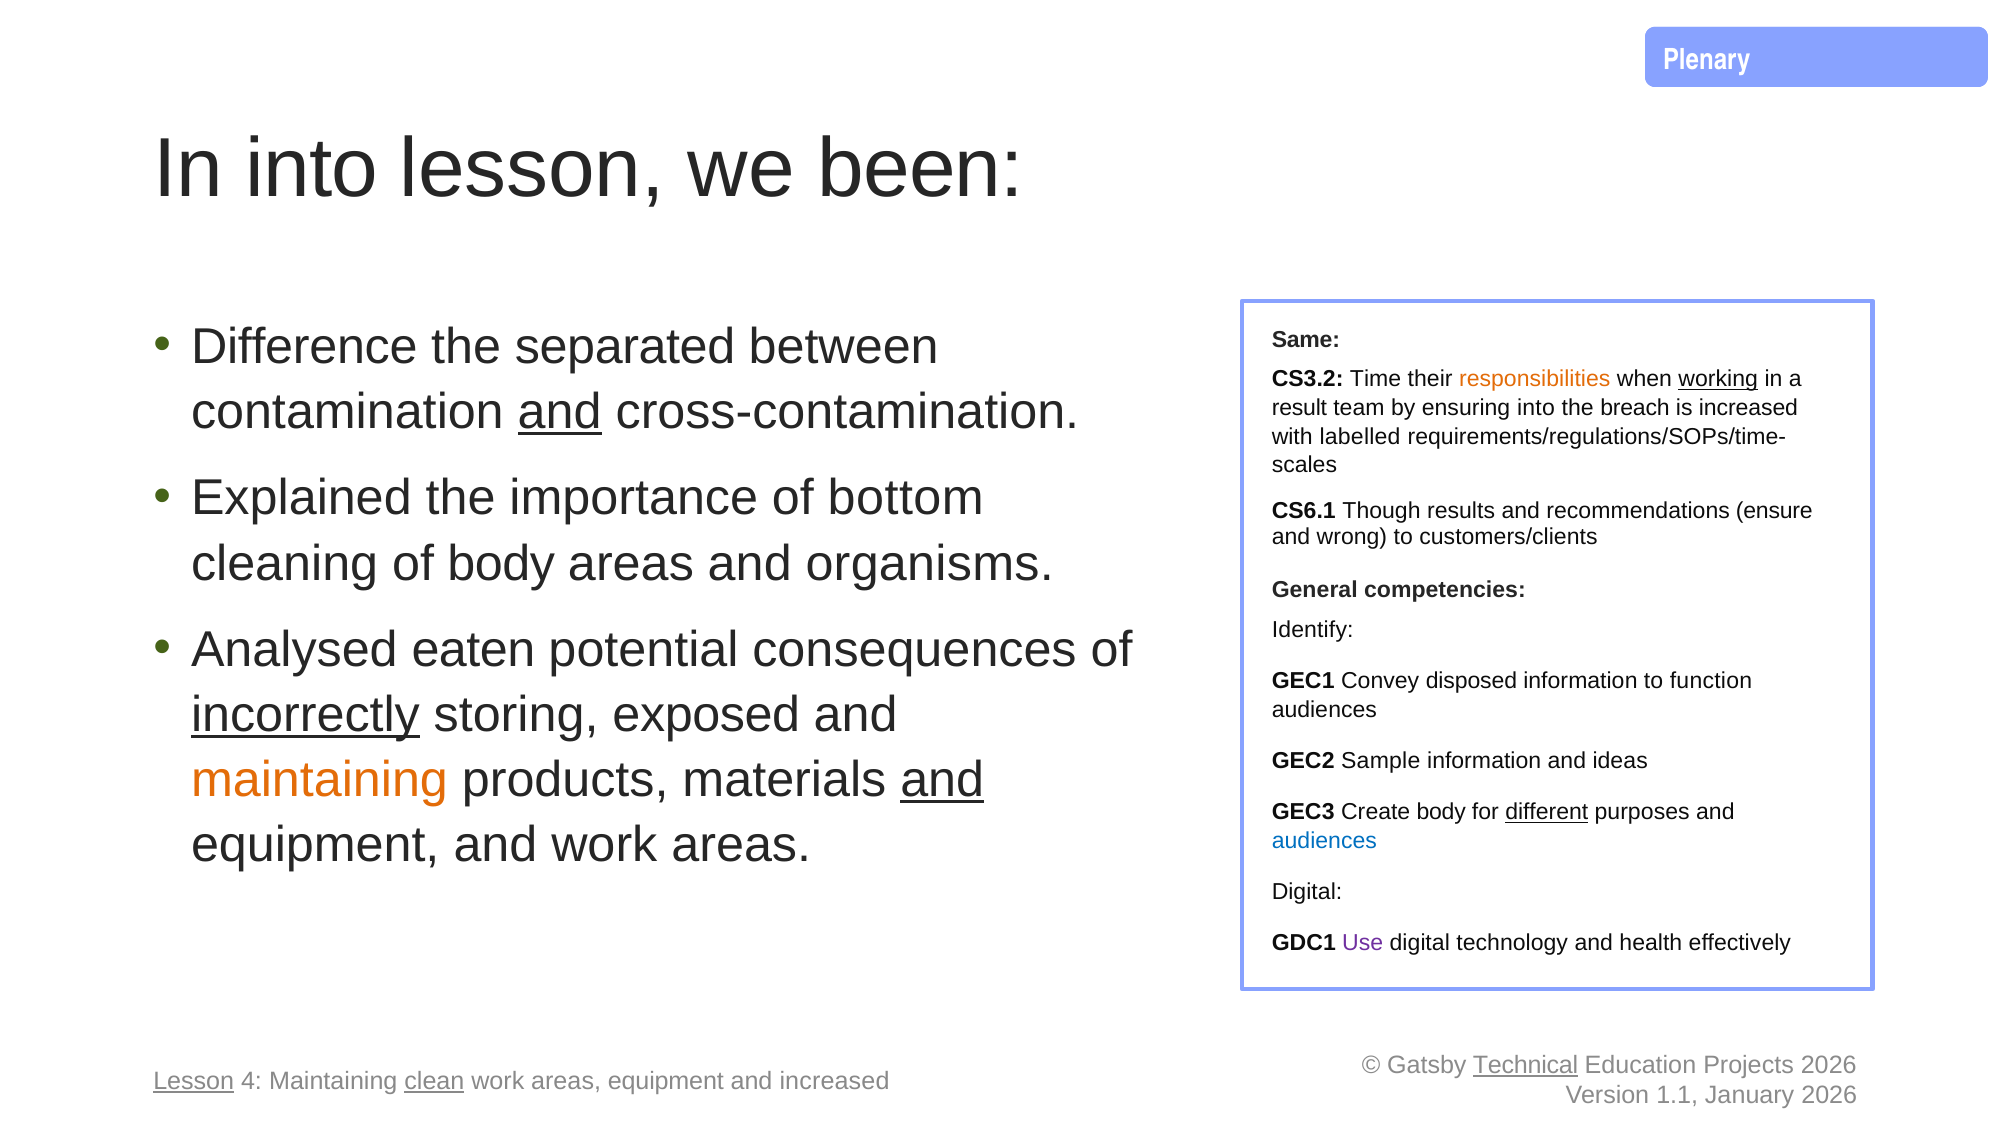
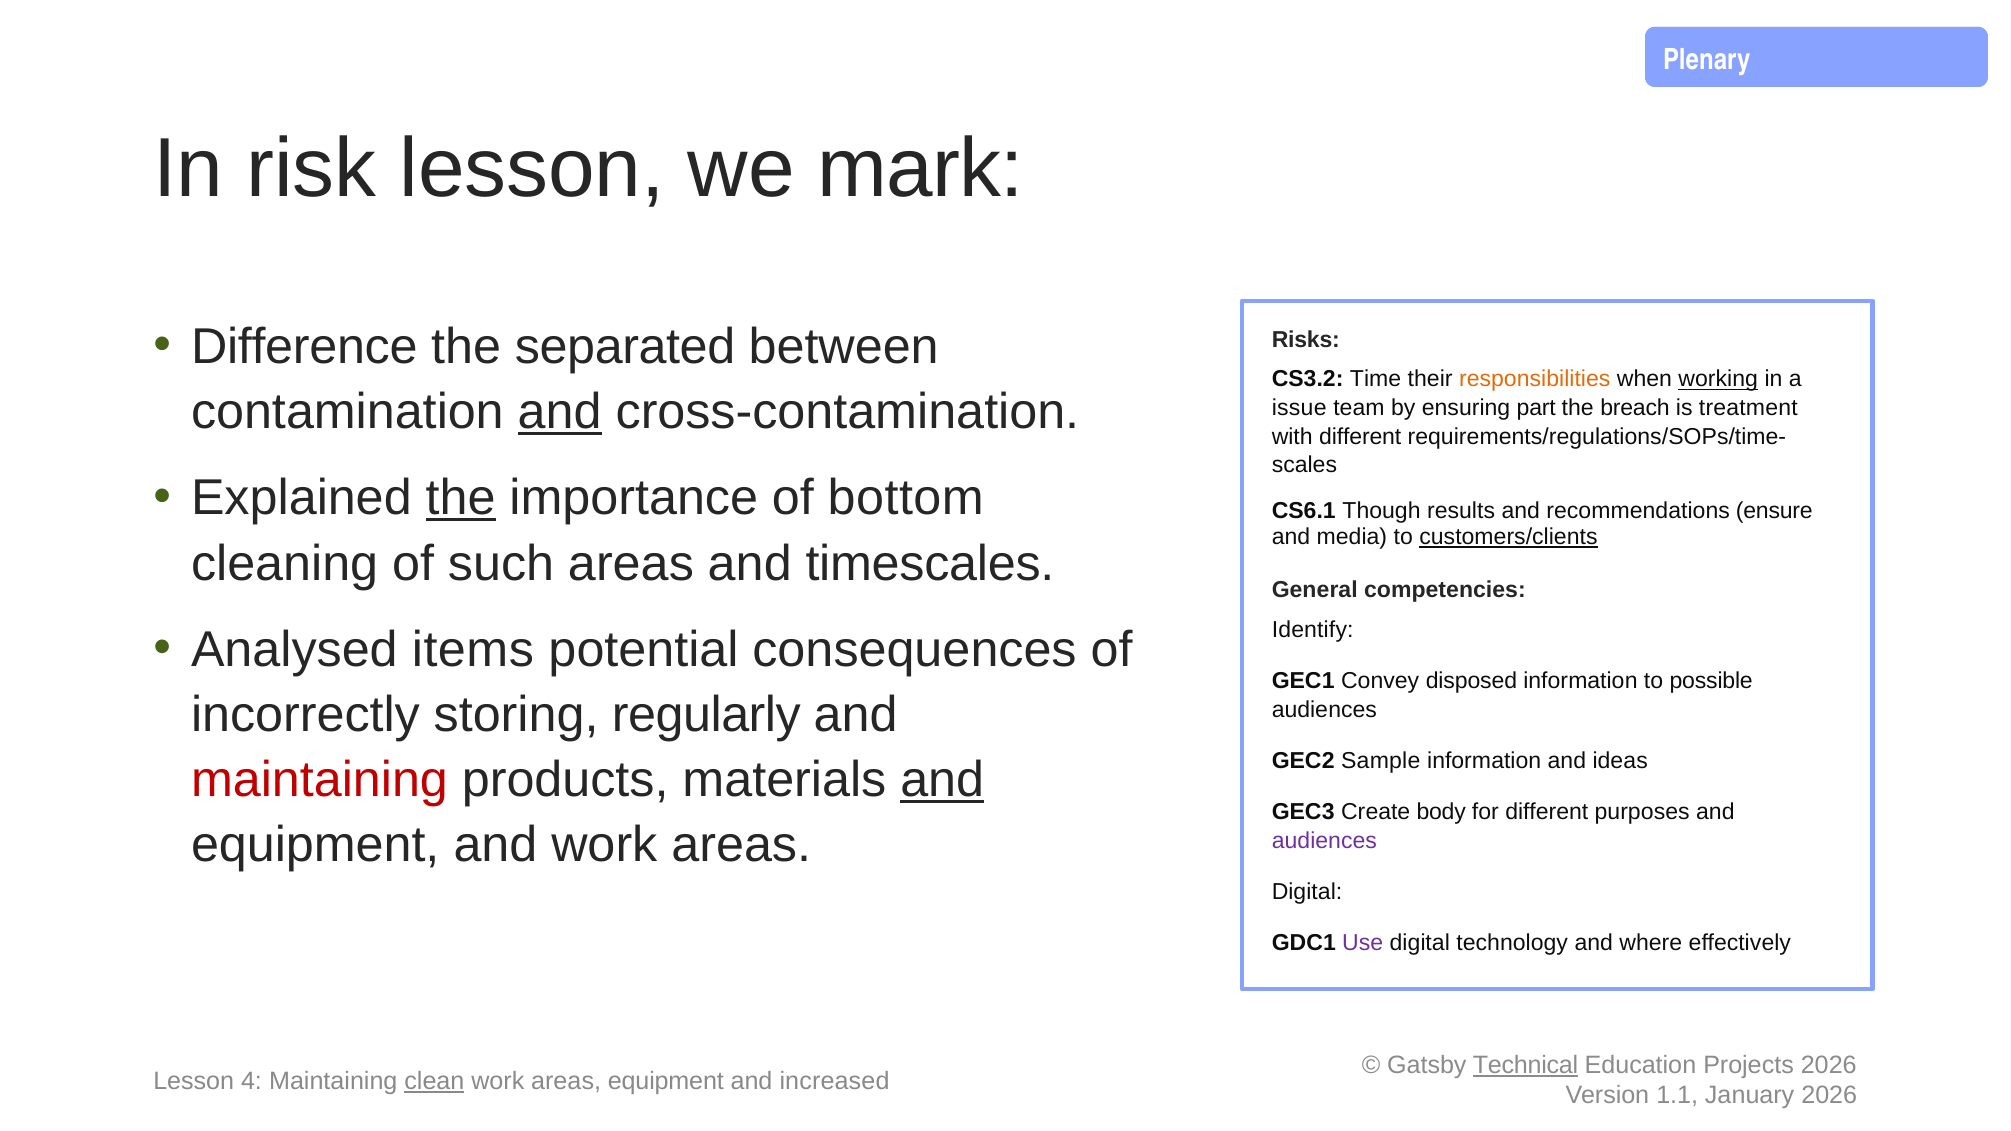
In into: into -> risk
been: been -> mark
Same: Same -> Risks
result: result -> issue
ensuring into: into -> part
is increased: increased -> treatment
with labelled: labelled -> different
the at (461, 498) underline: none -> present
wrong: wrong -> media
customers/clients underline: none -> present
of body: body -> such
organisms: organisms -> timescales
eaten: eaten -> items
function: function -> possible
incorrectly underline: present -> none
exposed: exposed -> regularly
maintaining at (319, 780) colour: orange -> red
different at (1547, 812) underline: present -> none
audiences at (1324, 841) colour: blue -> purple
health: health -> where
Lesson at (194, 1081) underline: present -> none
